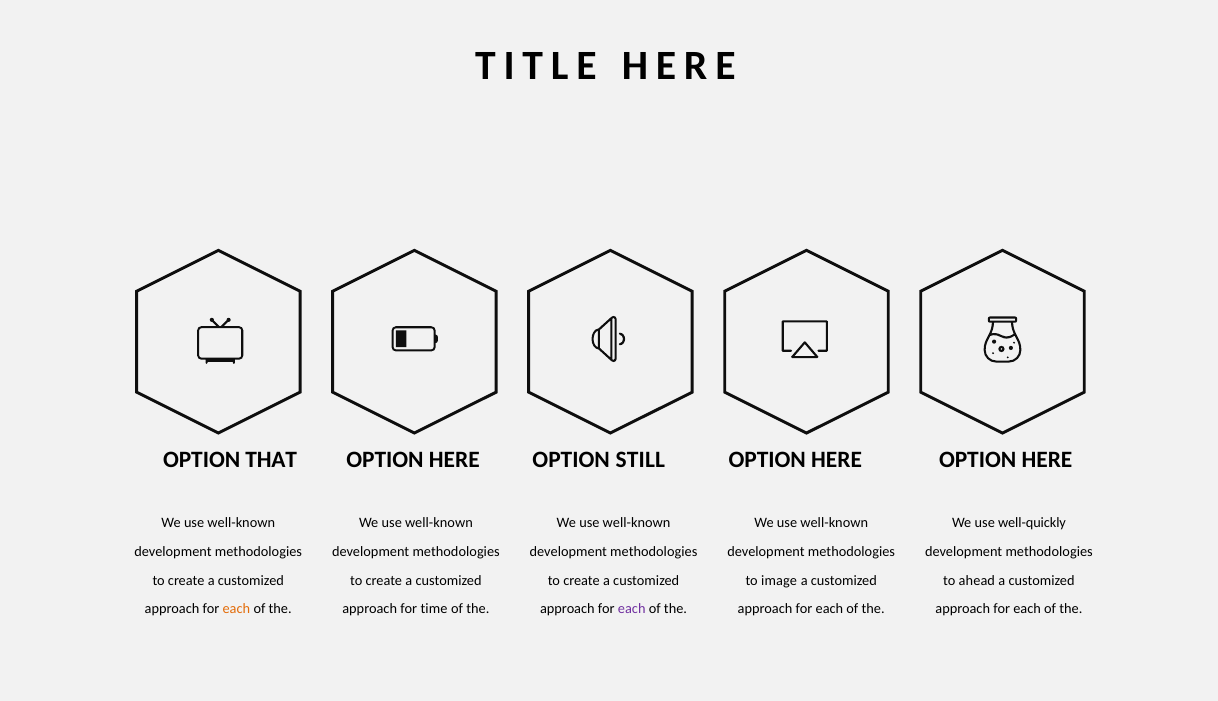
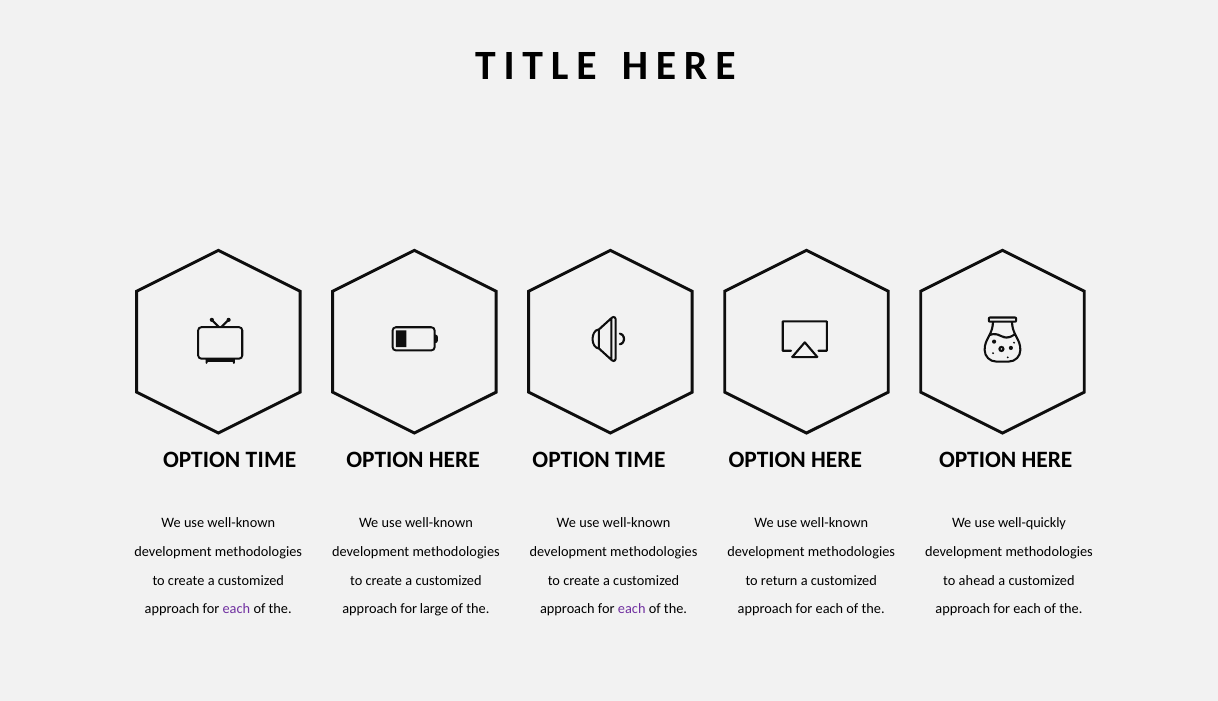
THAT at (271, 460): THAT -> TIME
STILL at (640, 460): STILL -> TIME
image: image -> return
each at (236, 609) colour: orange -> purple
time: time -> large
